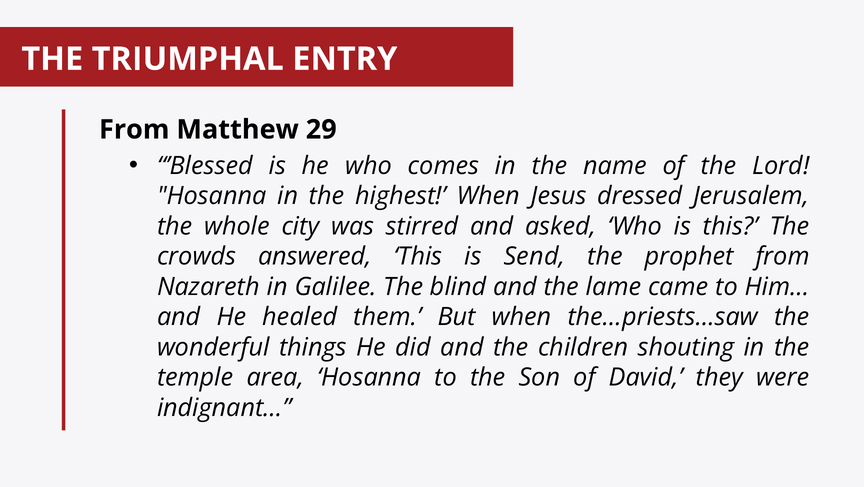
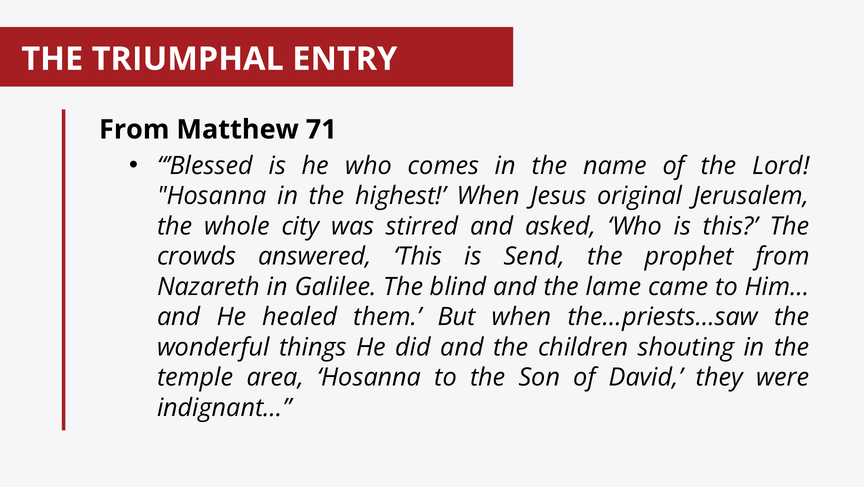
29: 29 -> 71
dressed: dressed -> original
